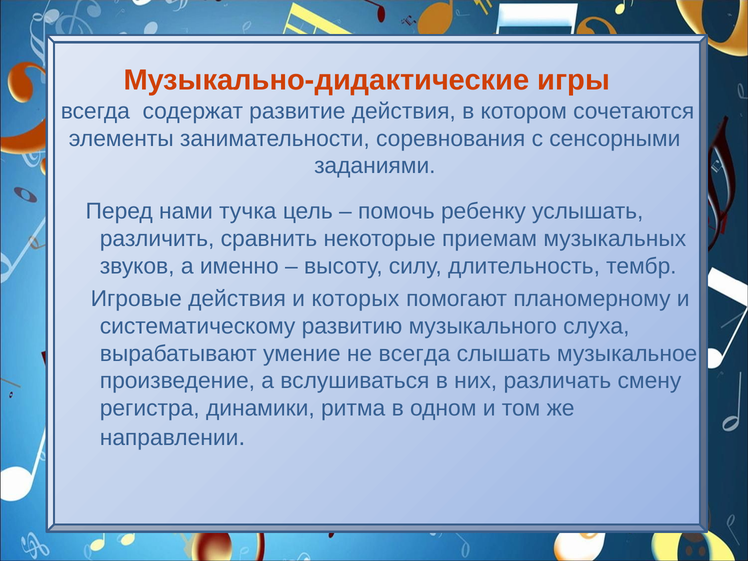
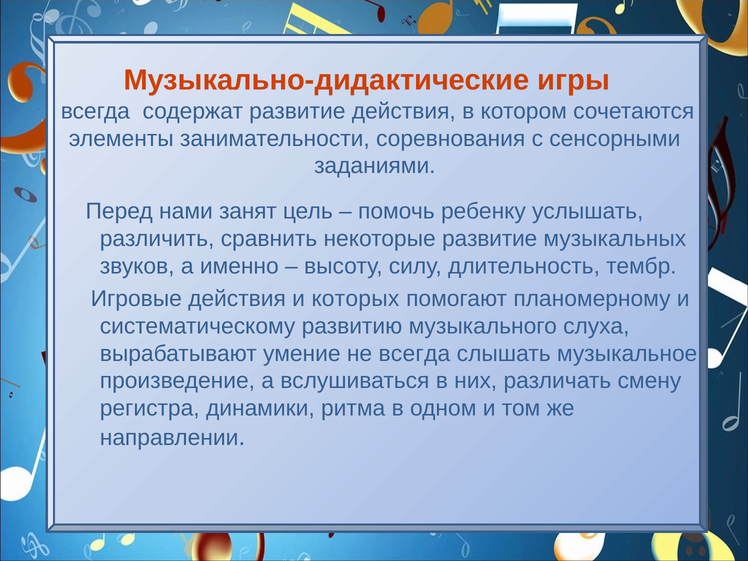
тучка: тучка -> занят
некоторые приемам: приемам -> развитие
